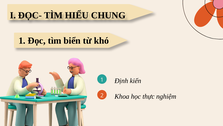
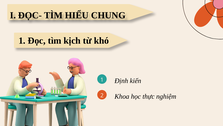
biển: biển -> kịch
